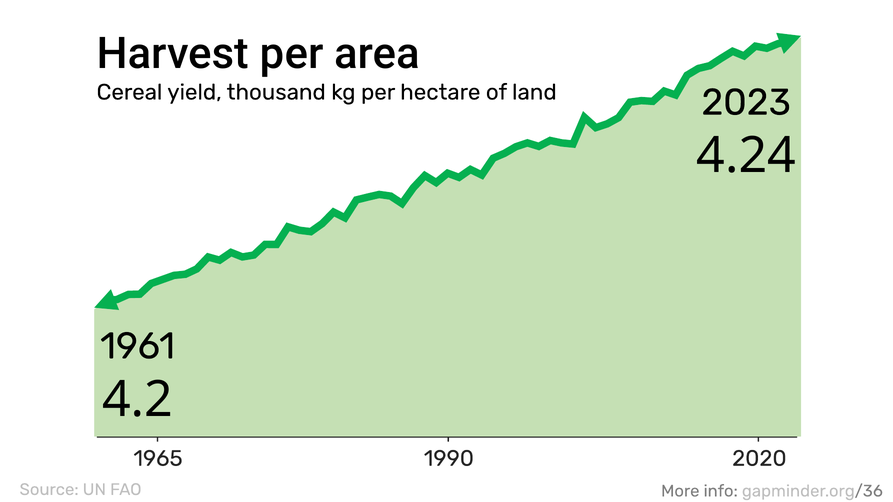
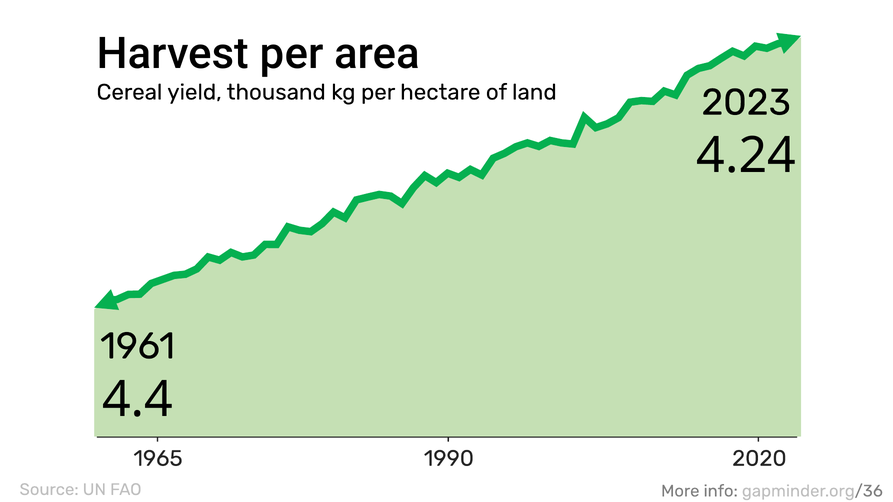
4.2: 4.2 -> 4.4
